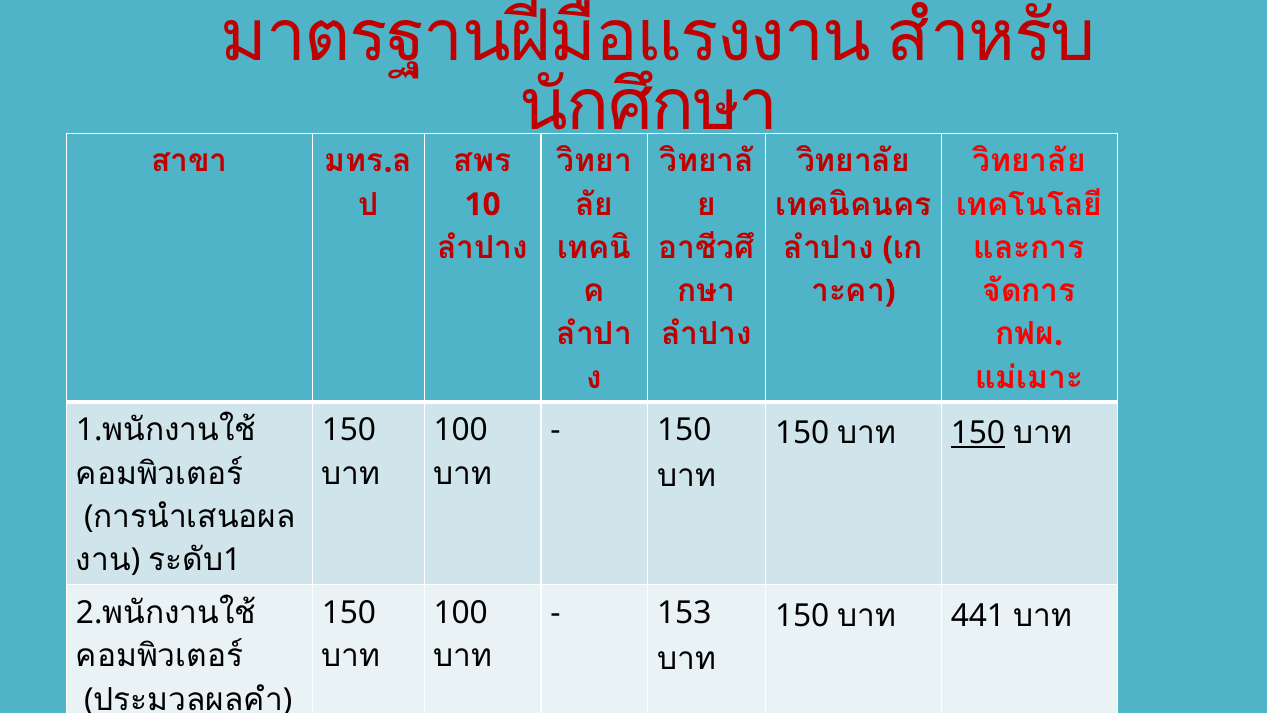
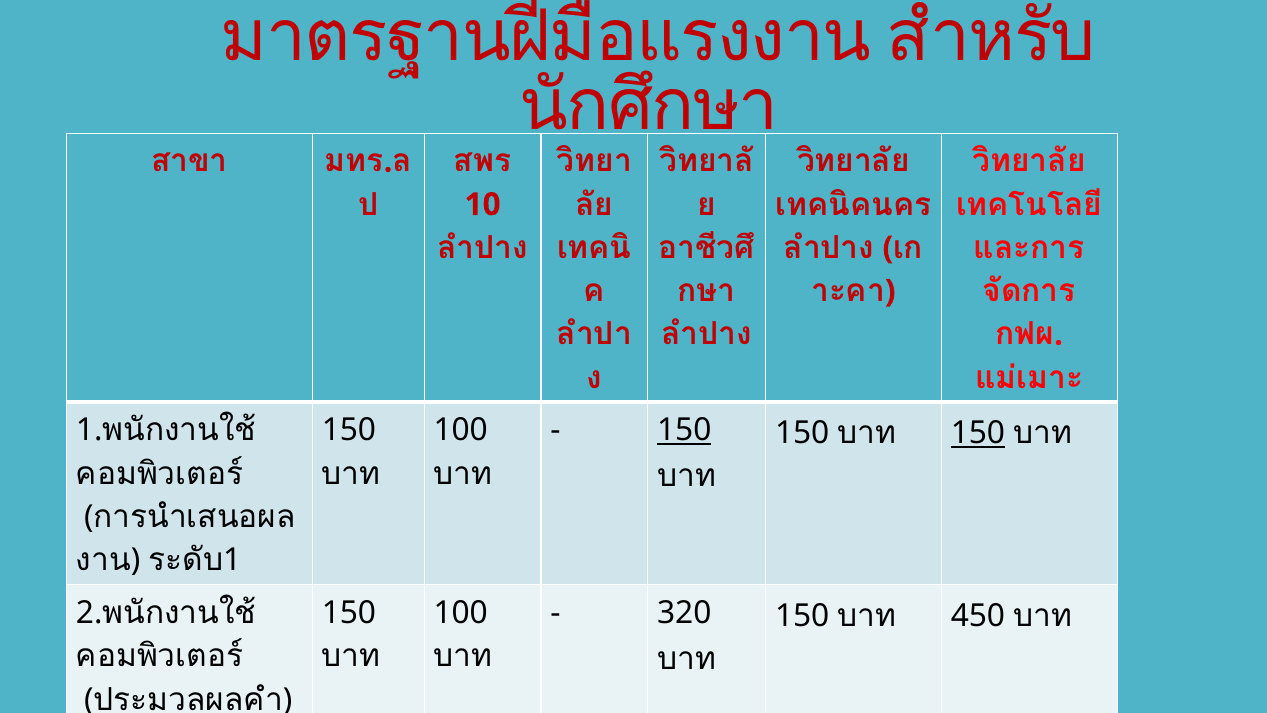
150 at (684, 430) underline: none -> present
153: 153 -> 320
441: 441 -> 450
